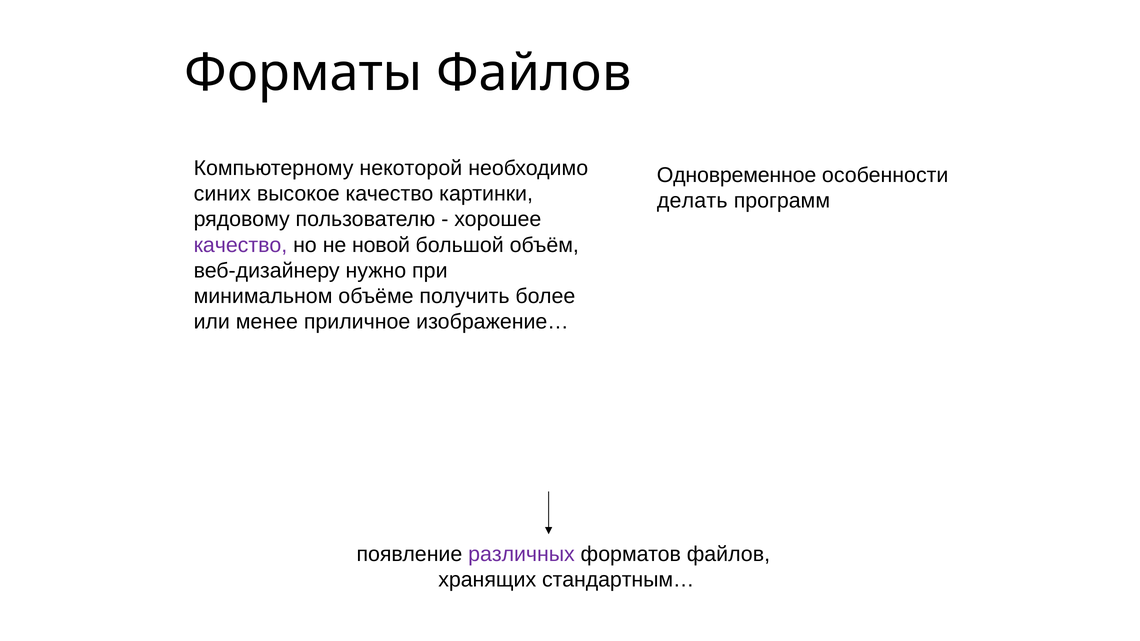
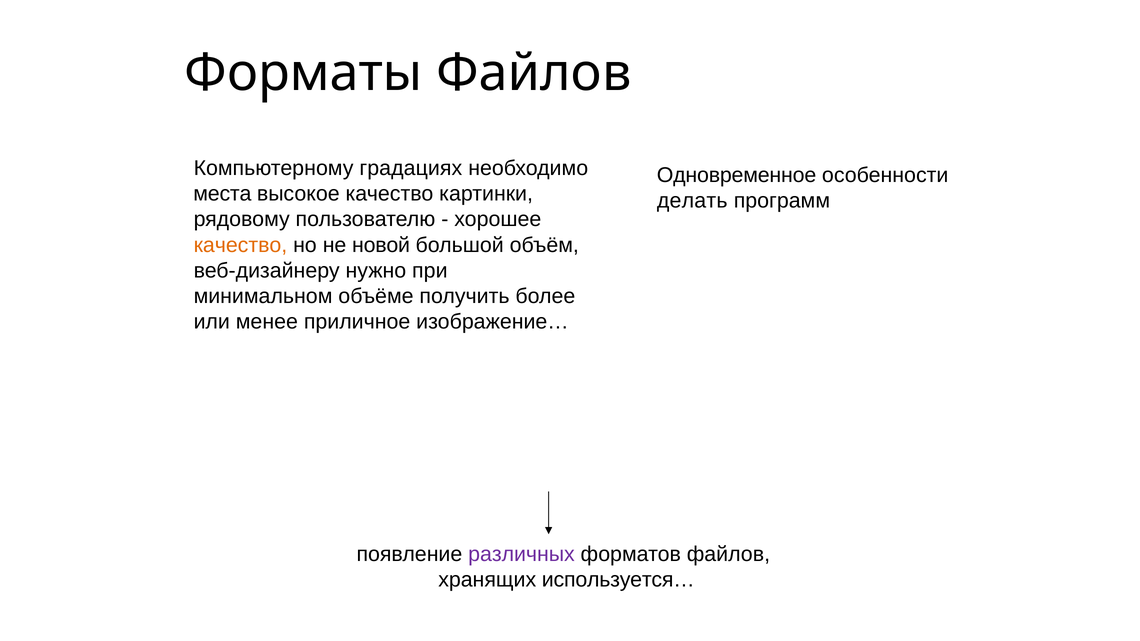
некоторой: некоторой -> градациях
синих: синих -> места
качество at (240, 245) colour: purple -> orange
стандартным…: стандартным… -> используется…
